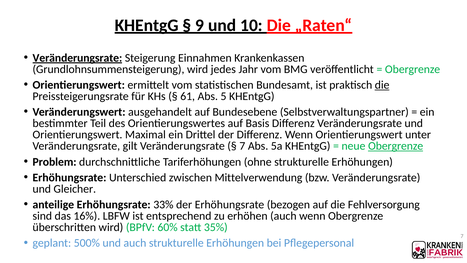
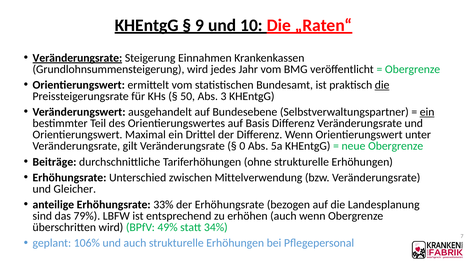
61: 61 -> 50
5: 5 -> 3
ein at (427, 112) underline: none -> present
7 at (242, 146): 7 -> 0
Obergrenze at (396, 146) underline: present -> none
Problem: Problem -> Beiträge
Fehlversorgung: Fehlversorgung -> Landesplanung
16%: 16% -> 79%
60%: 60% -> 49%
35%: 35% -> 34%
500%: 500% -> 106%
